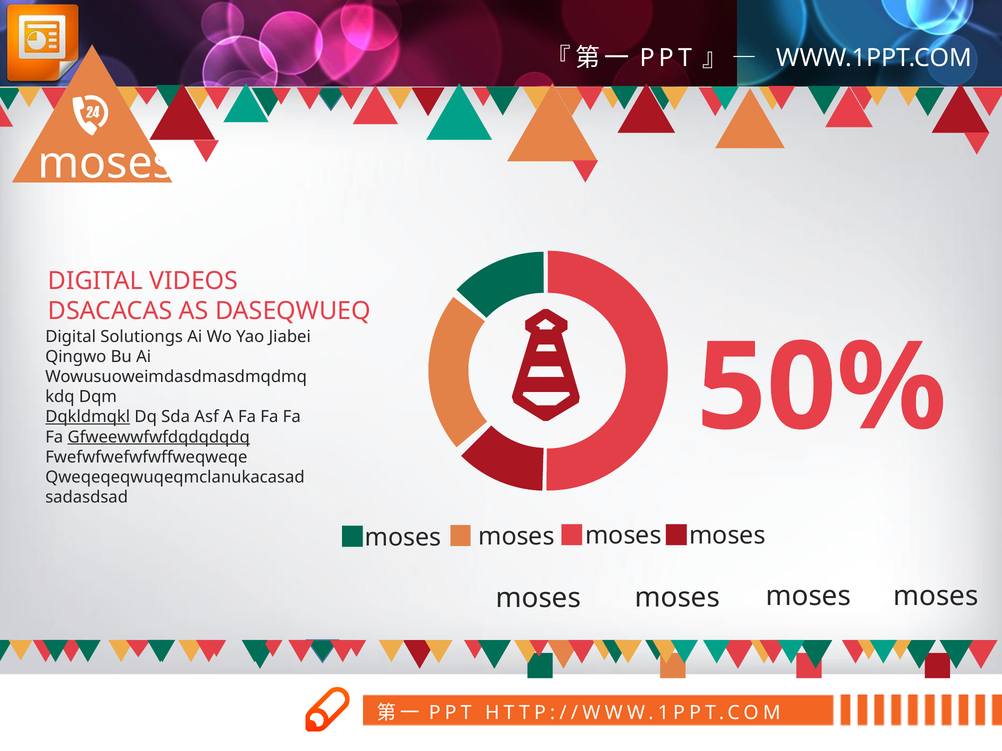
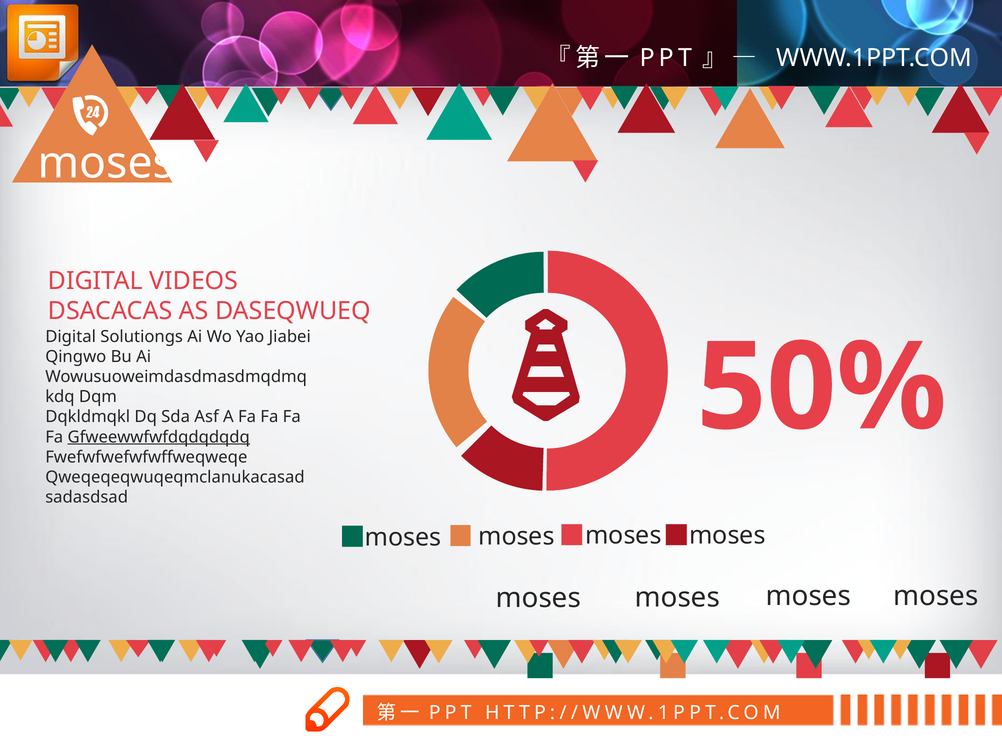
Dqkldmqkl underline: present -> none
